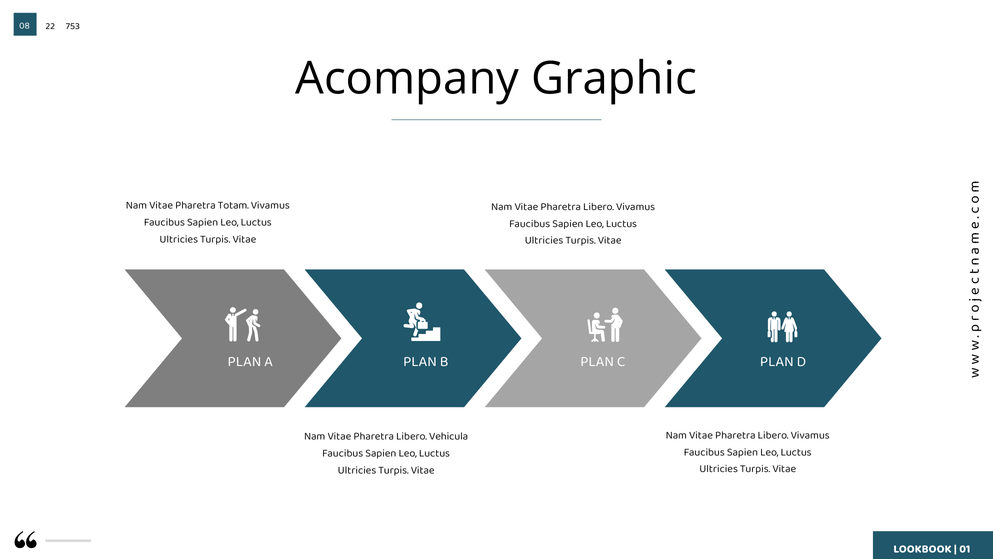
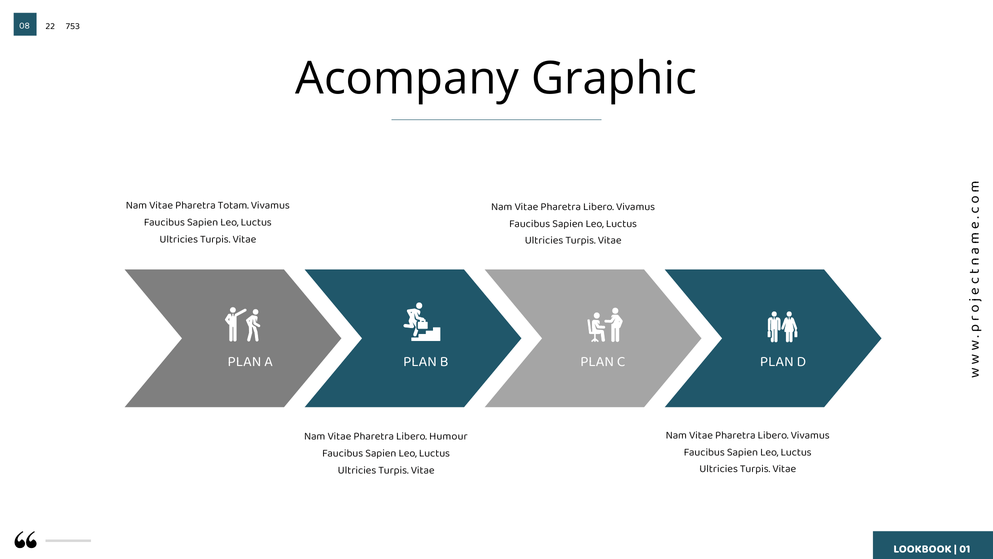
Vehicula: Vehicula -> Humour
